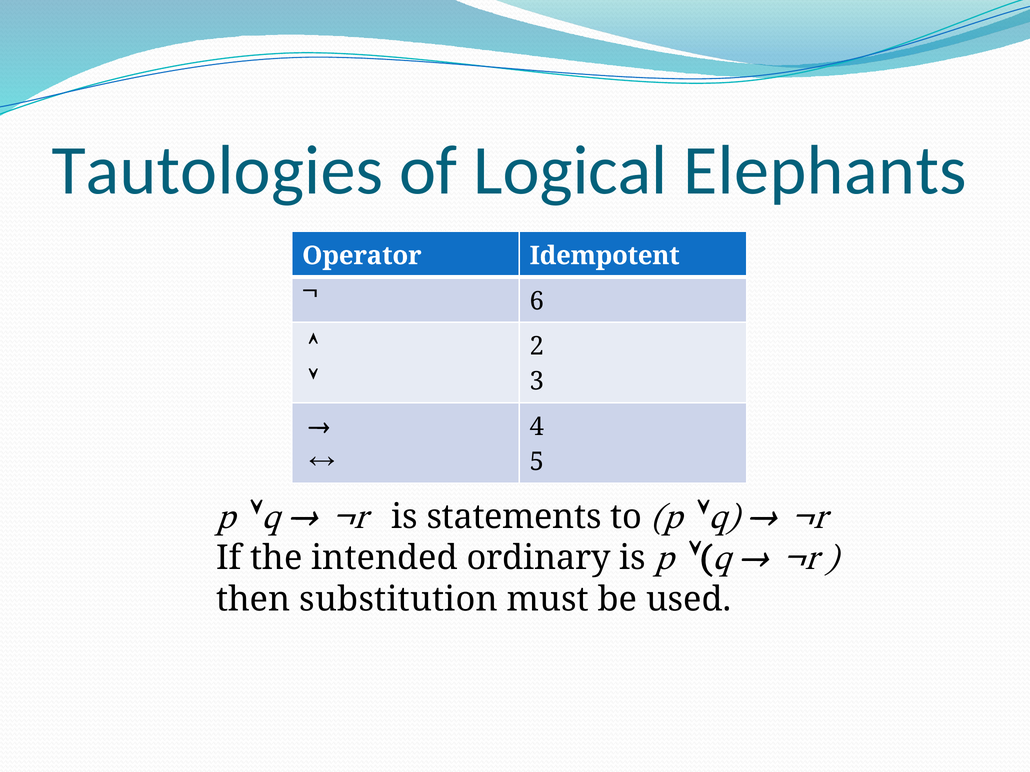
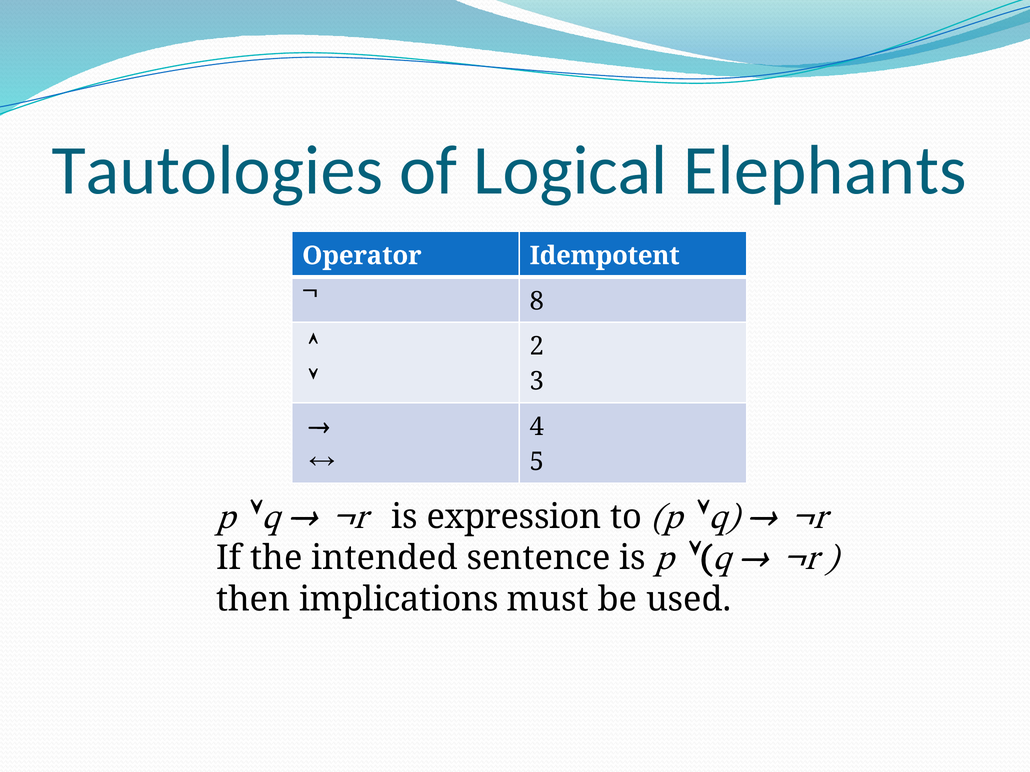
6: 6 -> 8
statements: statements -> expression
ordinary: ordinary -> sentence
substitution: substitution -> implications
